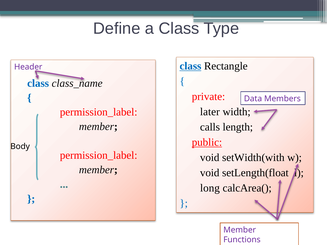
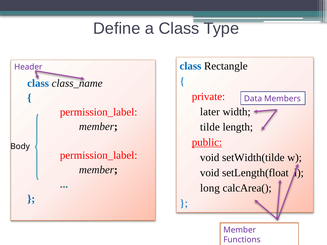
class at (190, 66) underline: present -> none
calls: calls -> tilde
setWidth(with: setWidth(with -> setWidth(tilde
